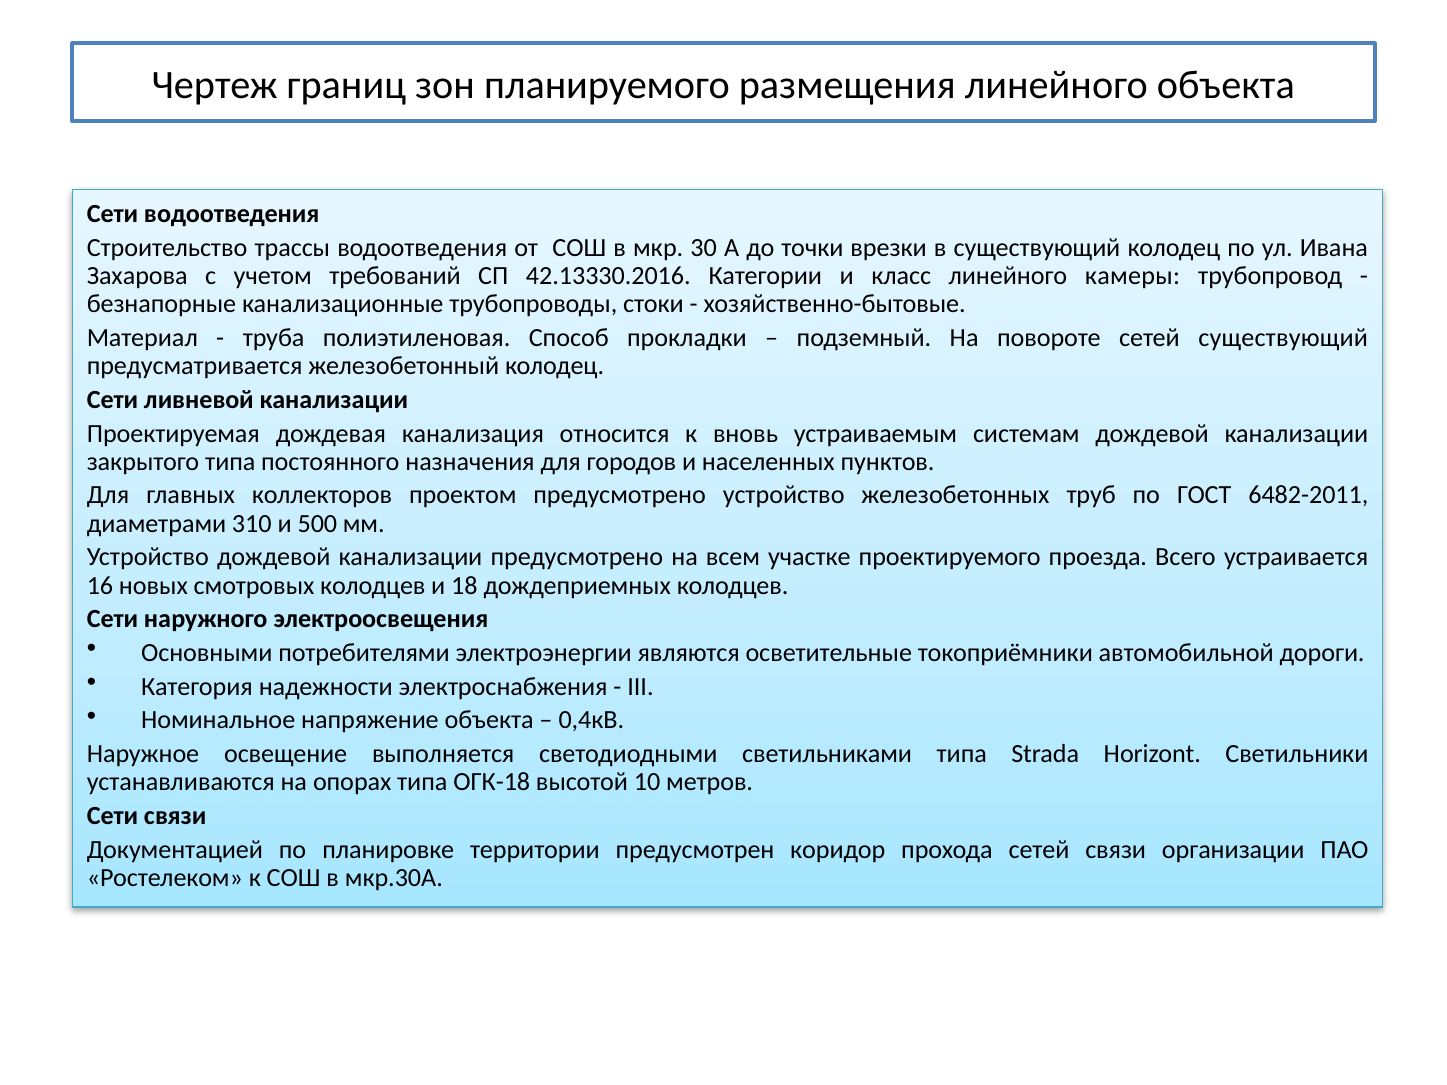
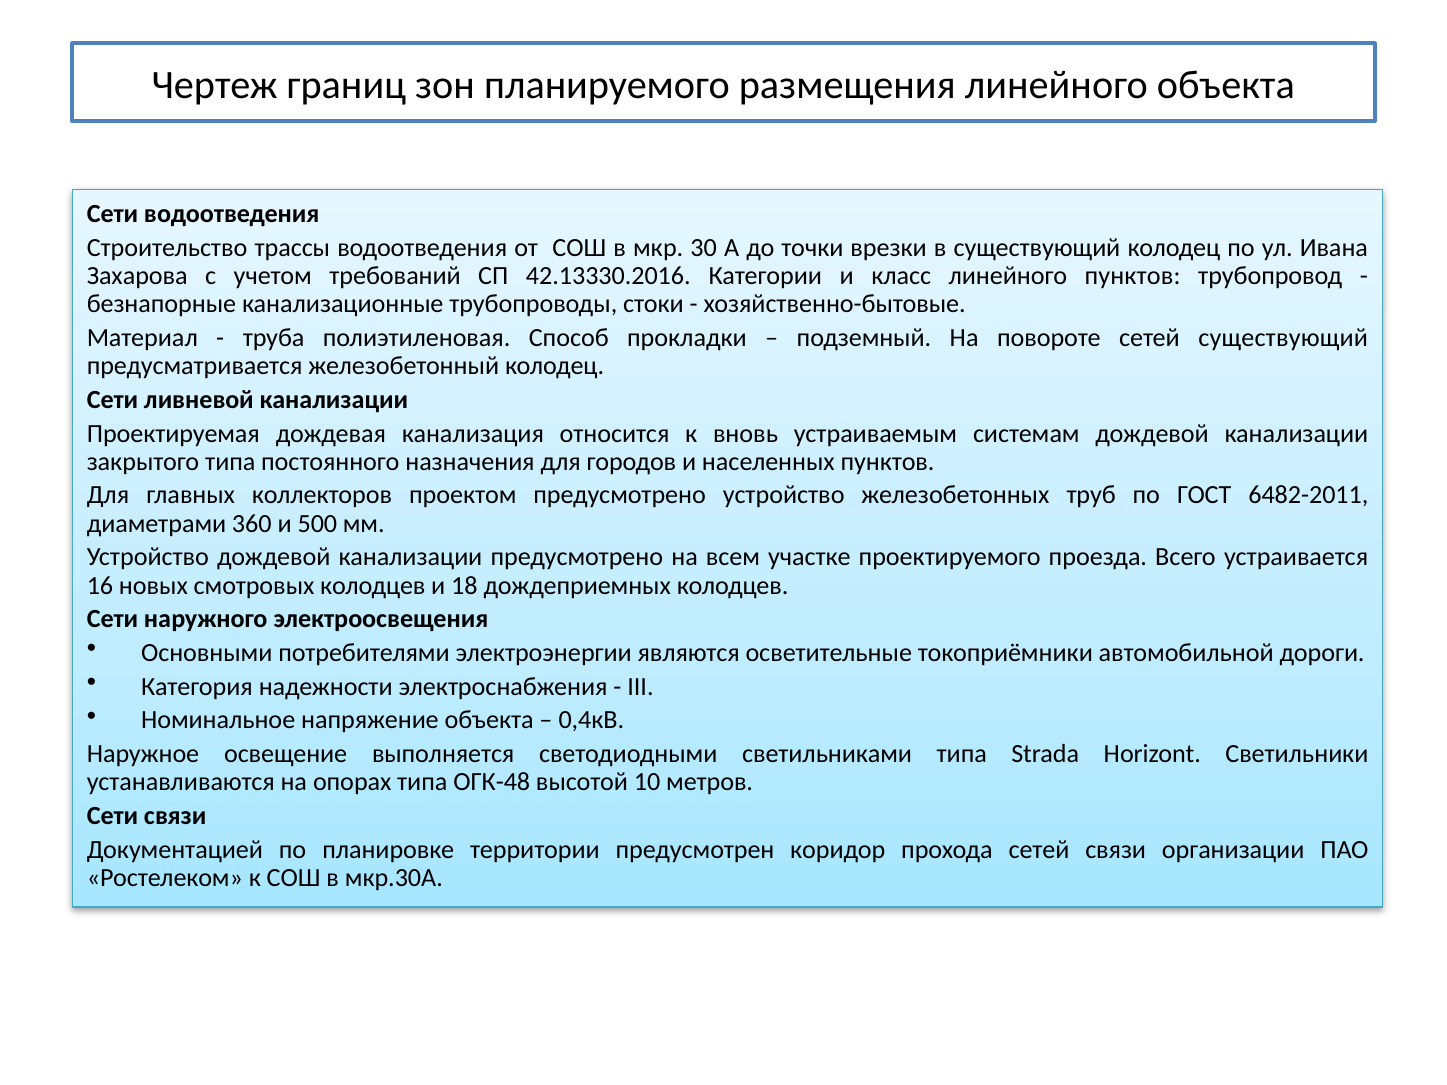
линейного камеры: камеры -> пунктов
310: 310 -> 360
ОГК-18: ОГК-18 -> ОГК-48
